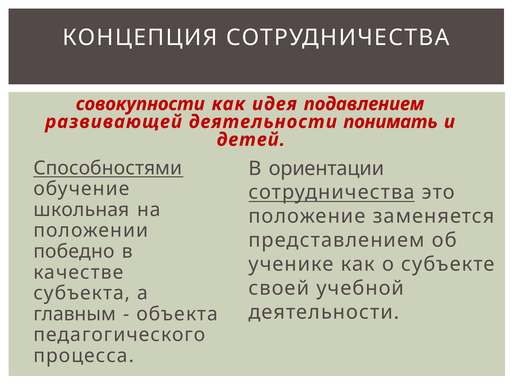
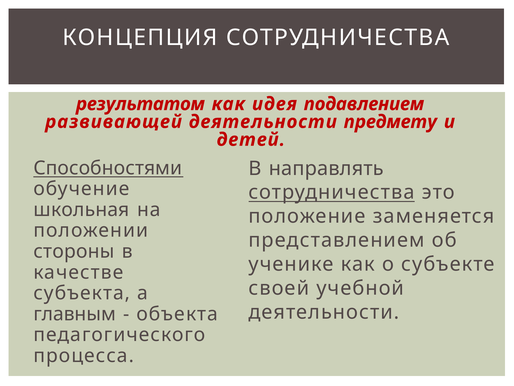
совокупности: совокупности -> результатом
понимать: понимать -> предмету
ориентации: ориентации -> направлять
победно: победно -> стороны
